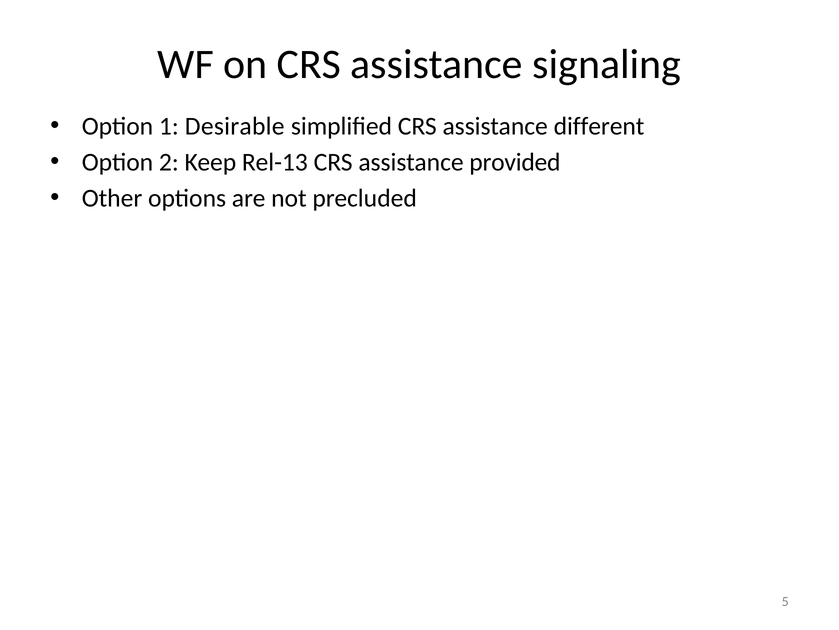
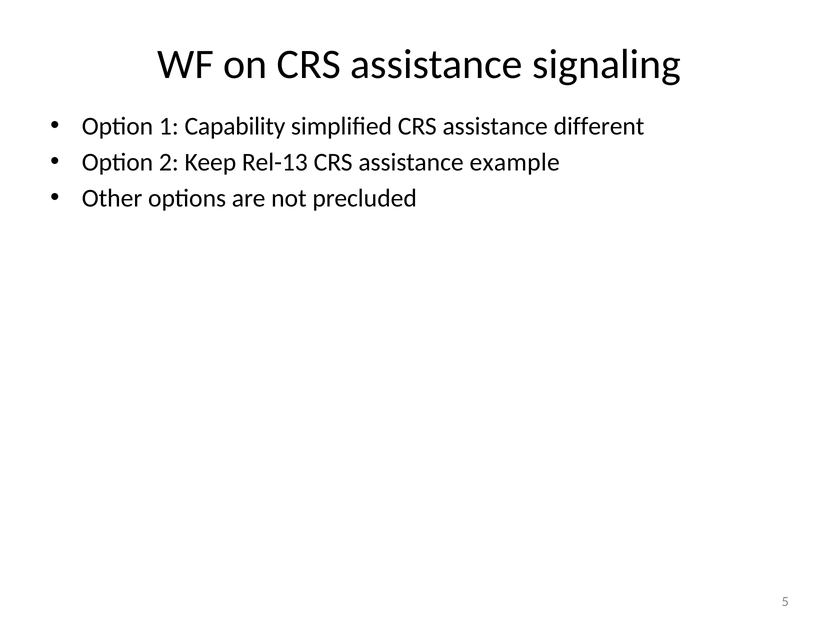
Desirable: Desirable -> Capability
provided: provided -> example
